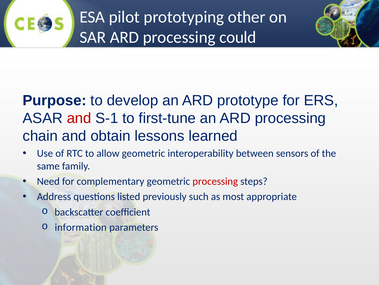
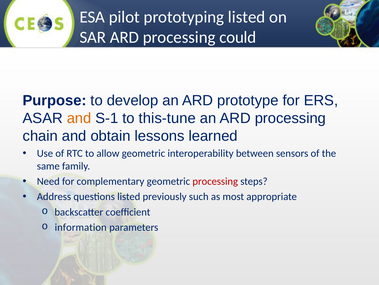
prototyping other: other -> listed
and at (79, 118) colour: red -> orange
first-tune: first-tune -> this-tune
